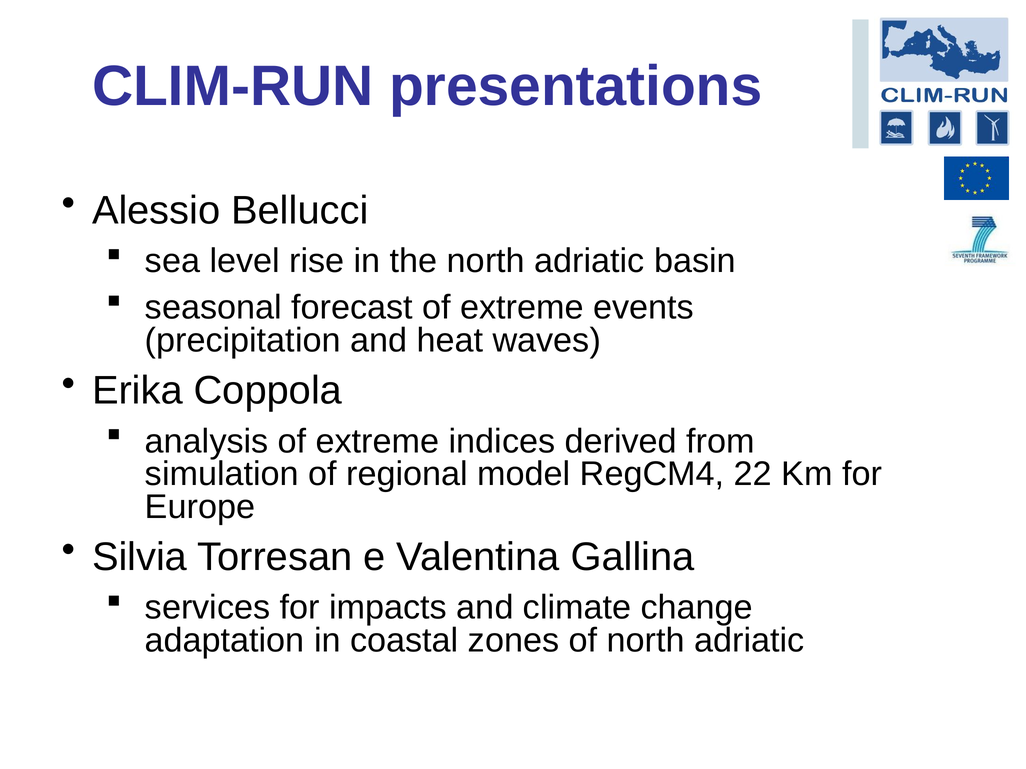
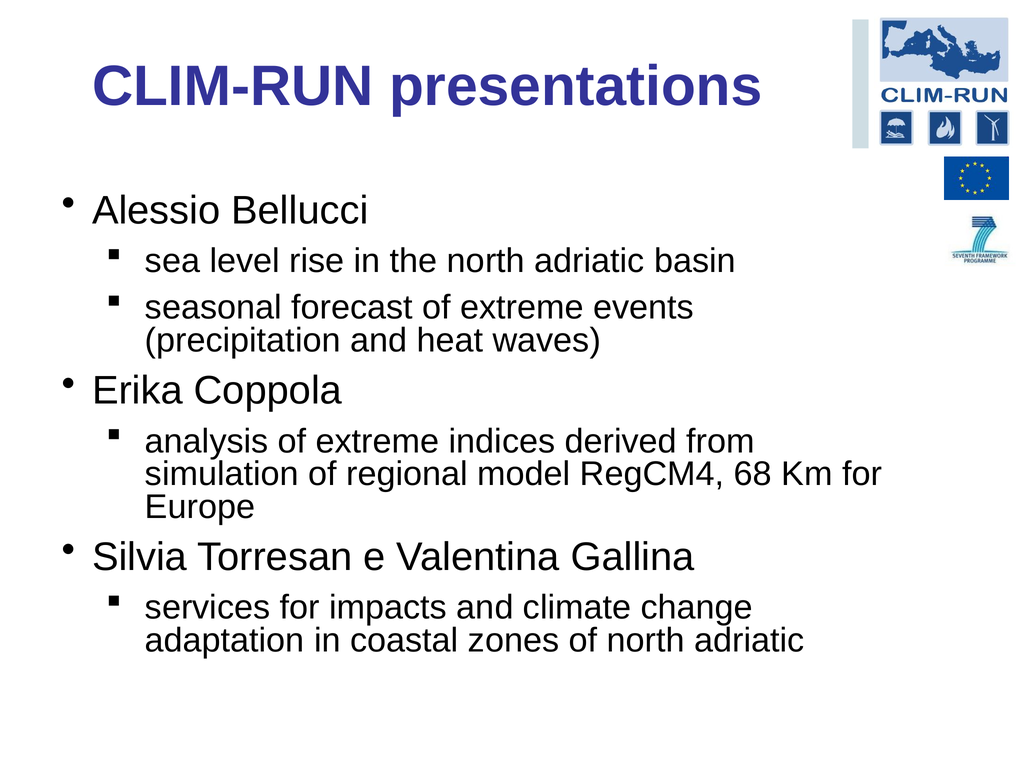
22: 22 -> 68
